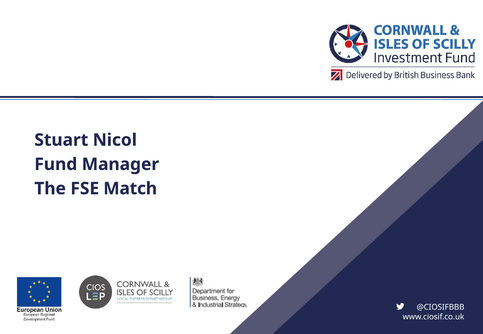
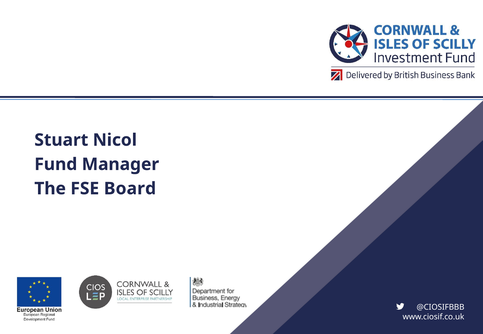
Match: Match -> Board
